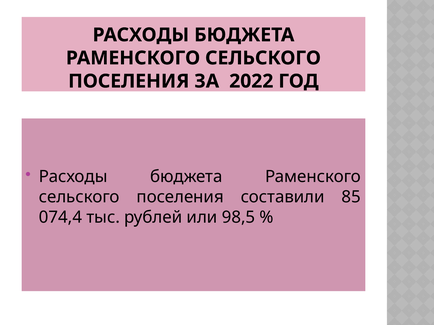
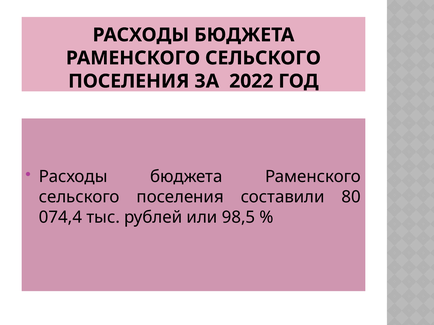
85: 85 -> 80
